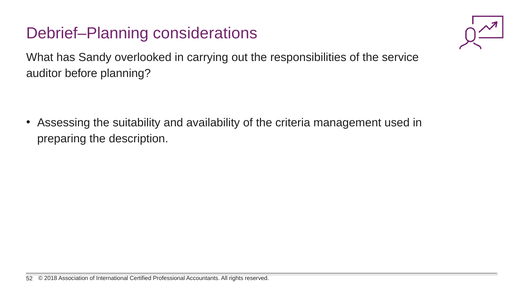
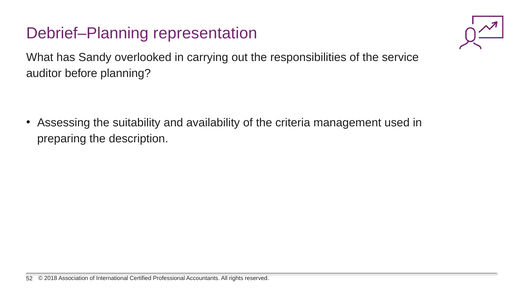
considerations: considerations -> representation
